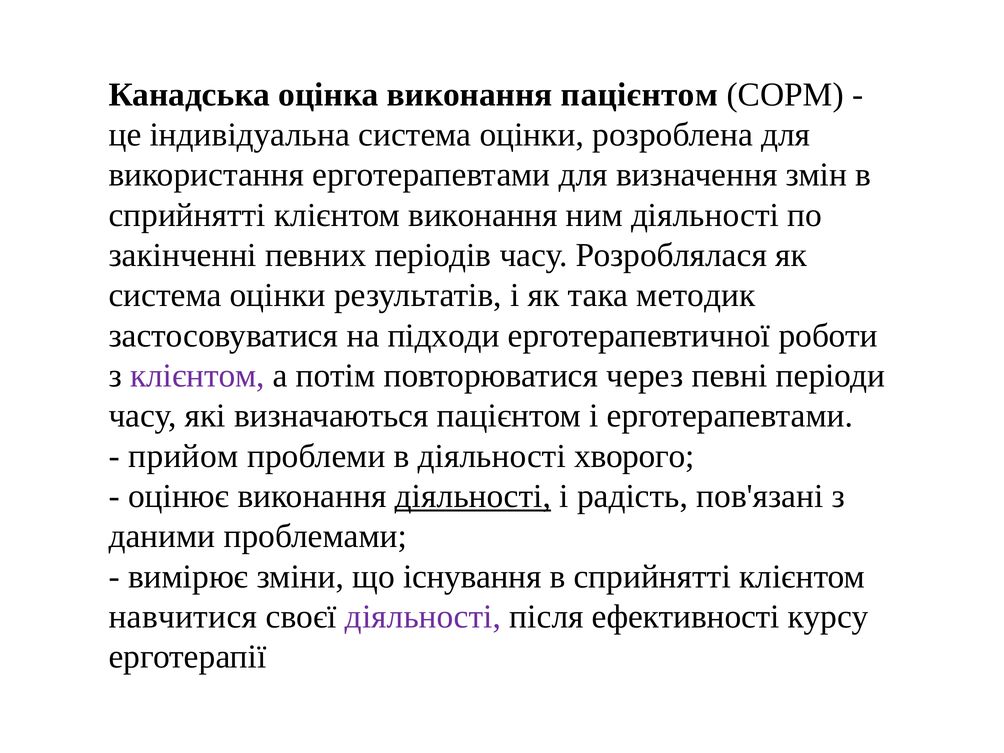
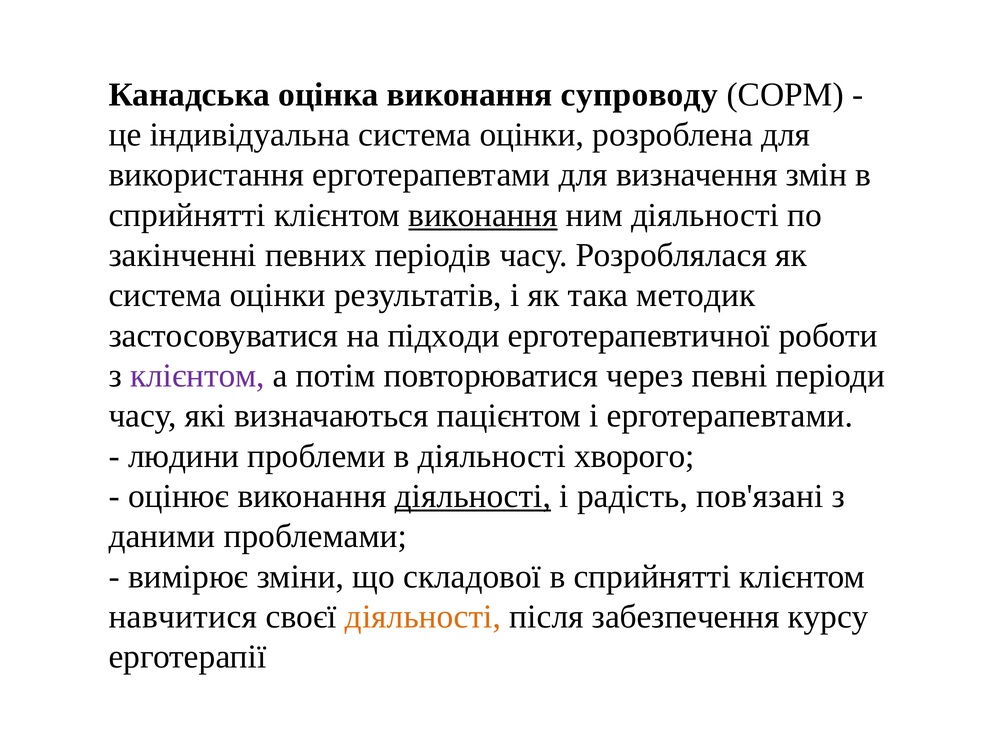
виконання пацієнтом: пацієнтом -> супроводу
виконання at (483, 215) underline: none -> present
прийом: прийом -> людини
існування: існування -> складової
діяльності at (423, 617) colour: purple -> orange
ефективності: ефективності -> забезпечення
